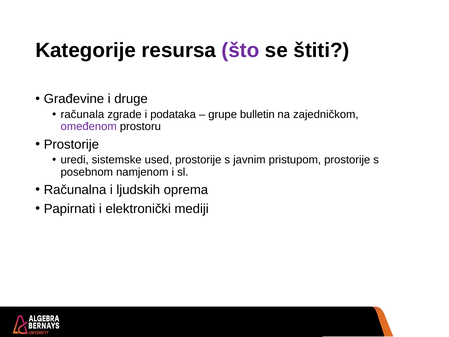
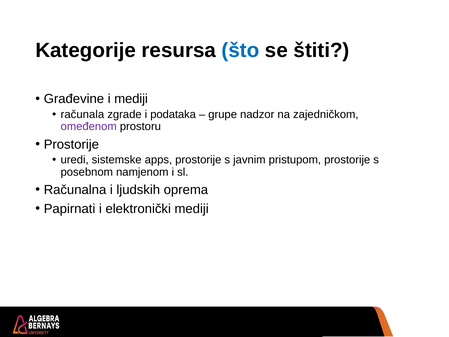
što colour: purple -> blue
i druge: druge -> mediji
bulletin: bulletin -> nadzor
used: used -> apps
